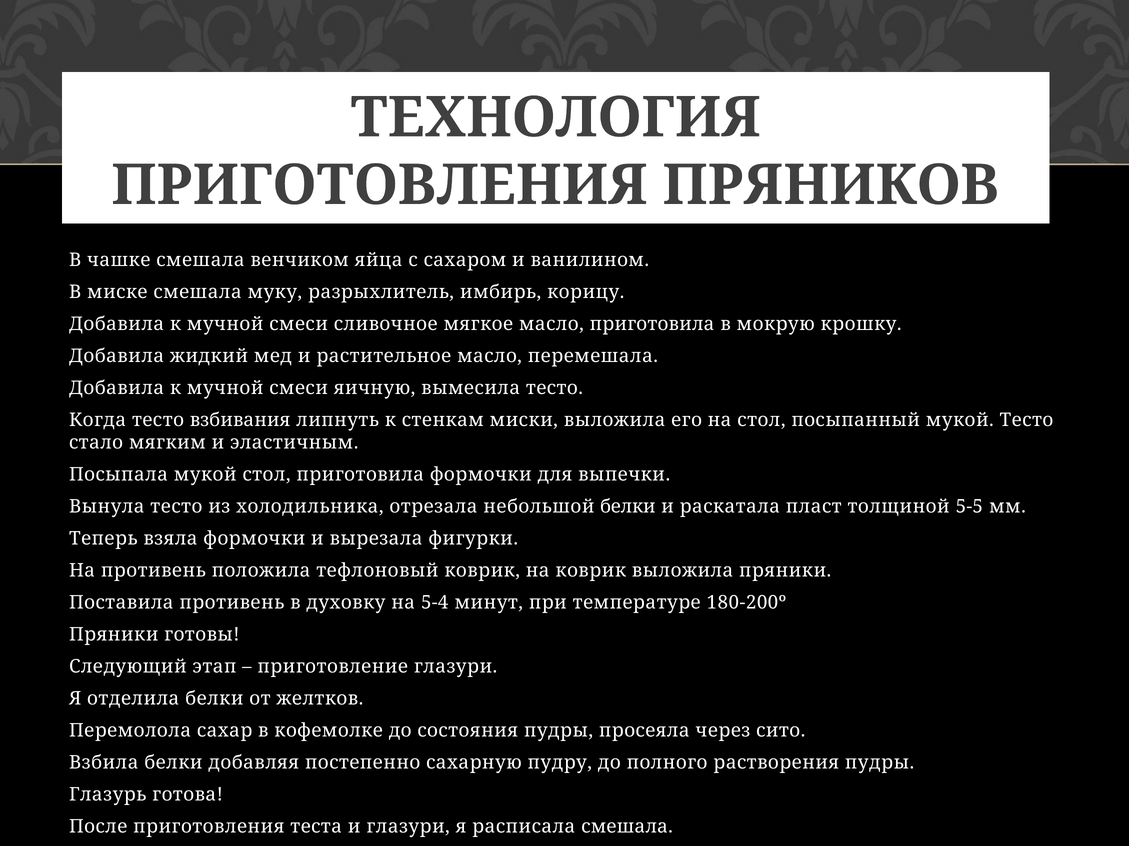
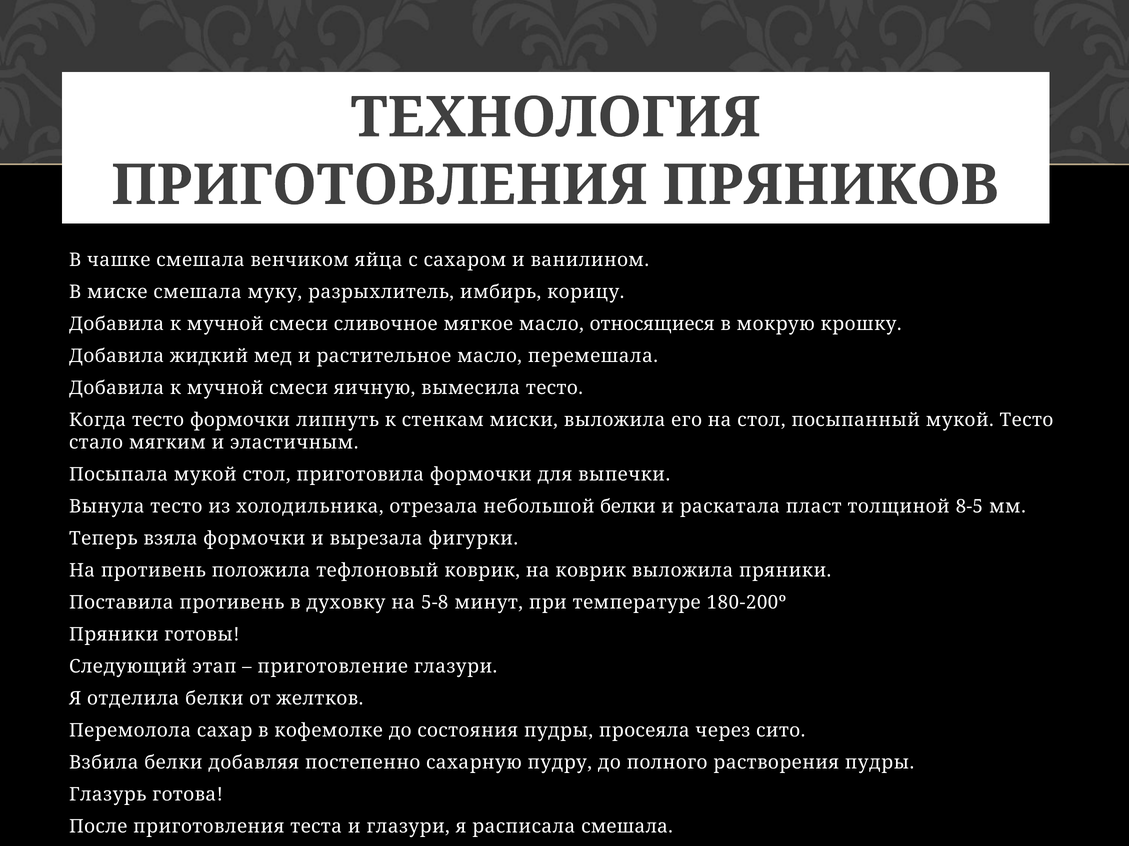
масло приготовила: приготовила -> относящиеся
тесто взбивания: взбивания -> формочки
5-5: 5-5 -> 8-5
5-4: 5-4 -> 5-8
